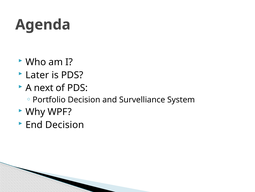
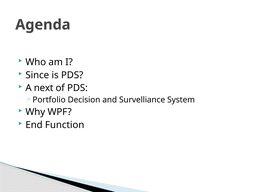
Later: Later -> Since
End Decision: Decision -> Function
